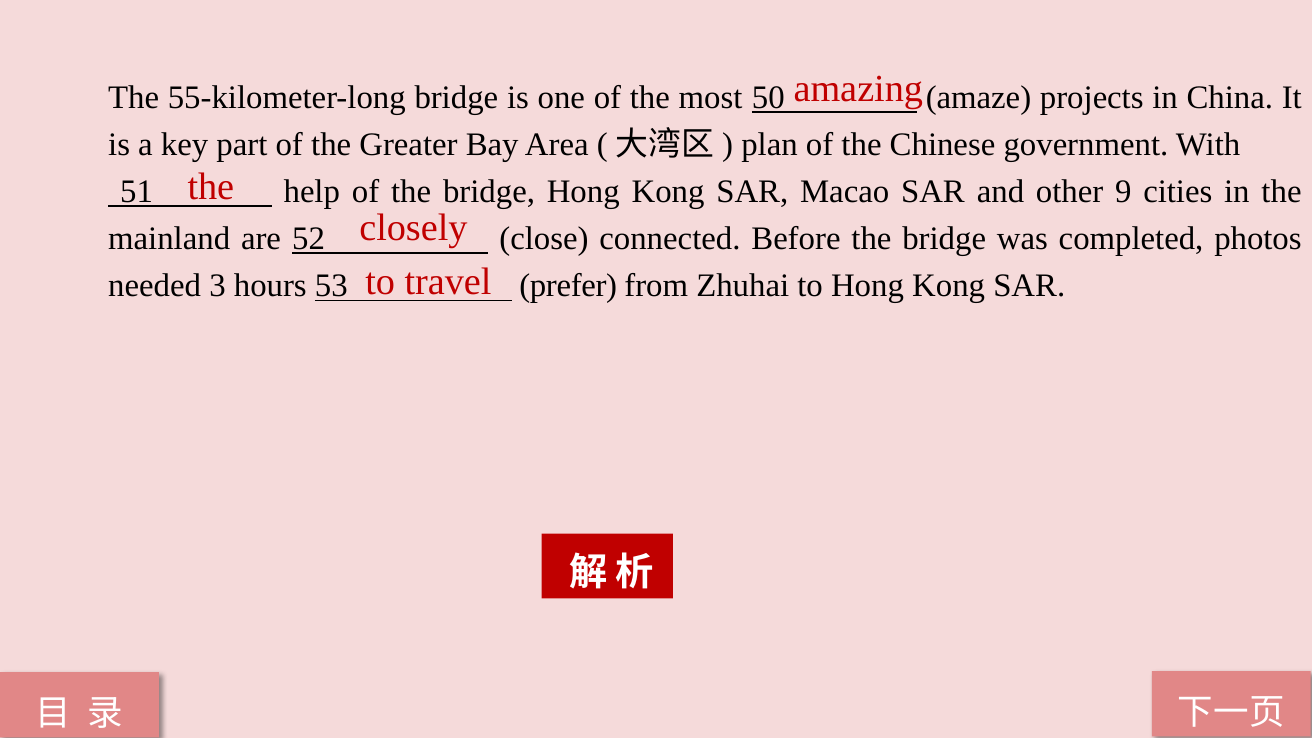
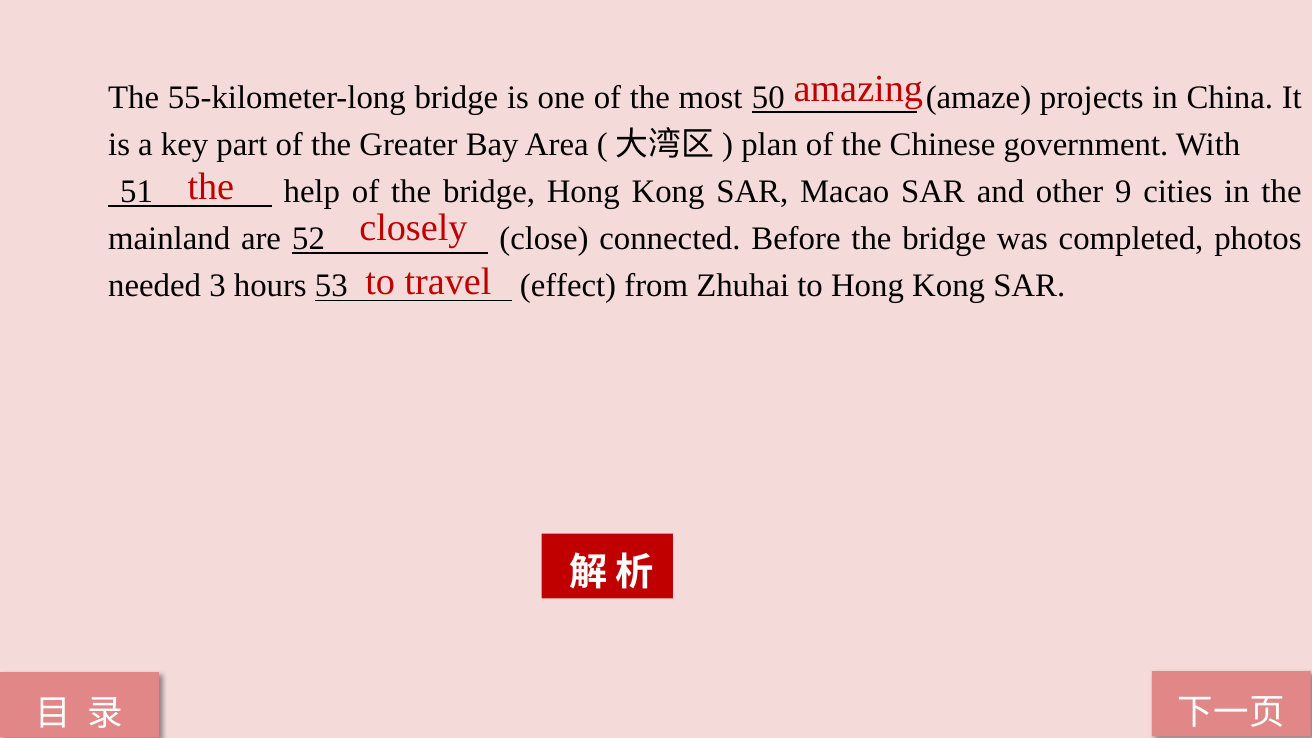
prefer: prefer -> effect
